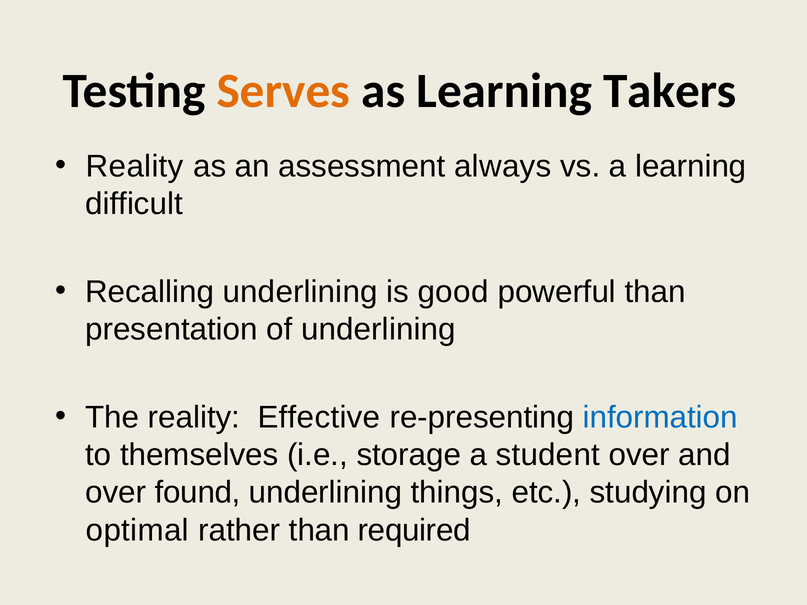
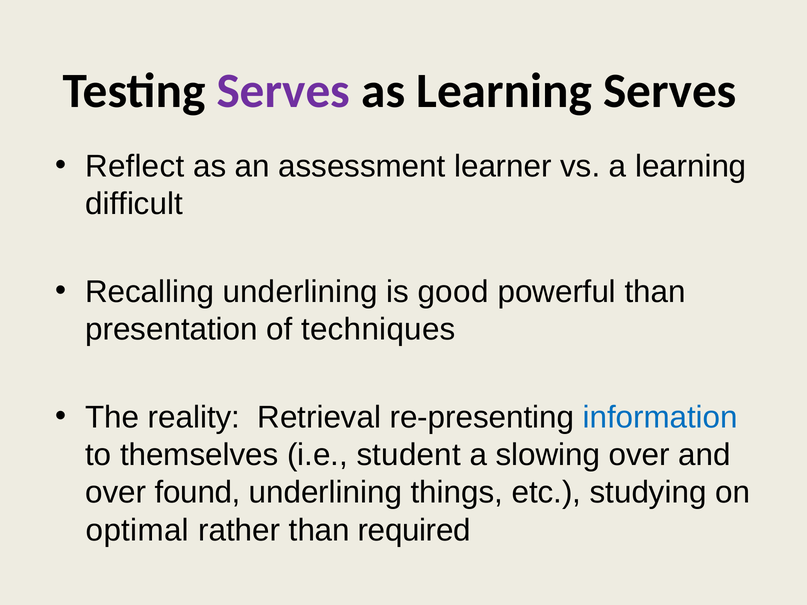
Serves at (283, 91) colour: orange -> purple
Learning Takers: Takers -> Serves
Reality at (135, 166): Reality -> Reflect
always: always -> learner
of underlining: underlining -> techniques
Effective: Effective -> Retrieval
storage: storage -> student
student: student -> slowing
